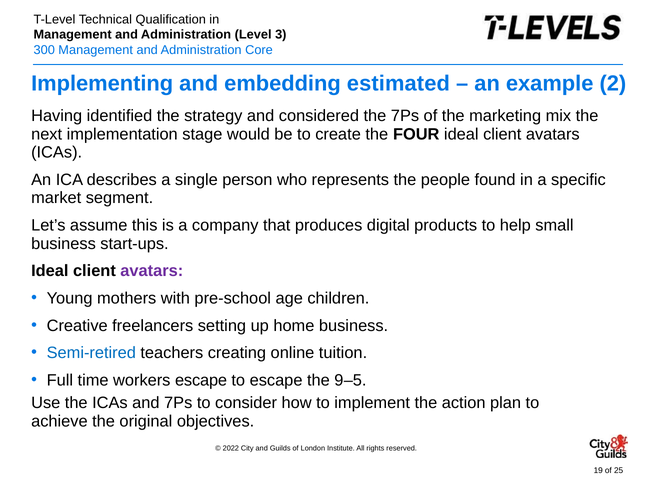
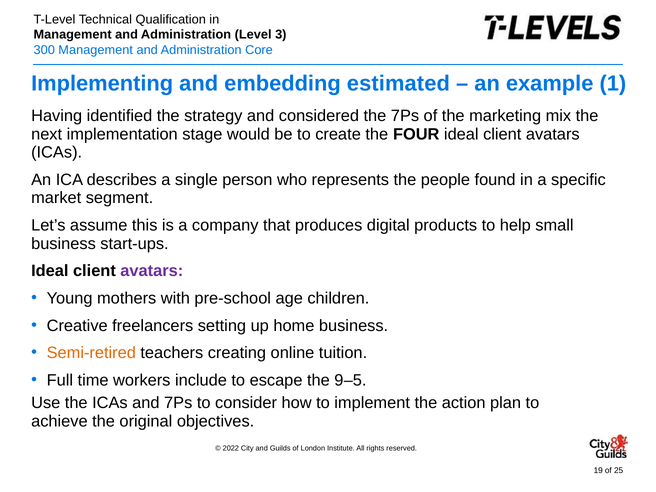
2: 2 -> 1
Semi-retired colour: blue -> orange
workers escape: escape -> include
